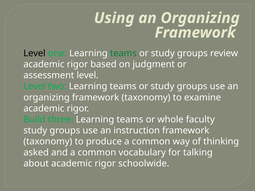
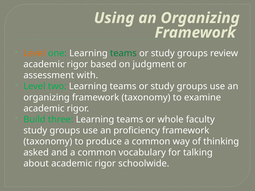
Level at (34, 53) colour: black -> orange
assessment level: level -> with
instruction: instruction -> proficiency
